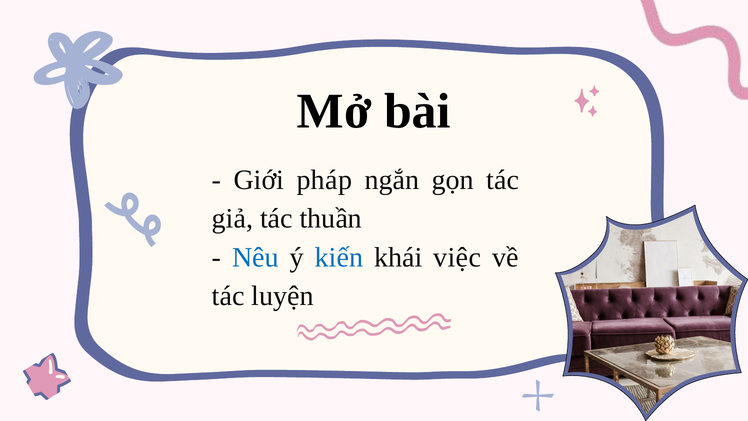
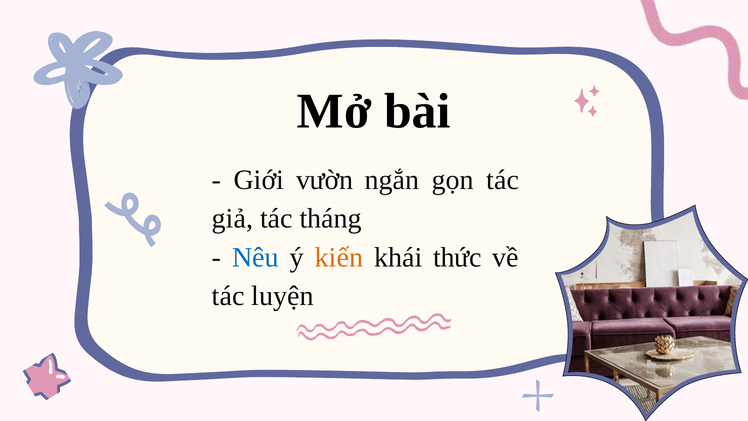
pháp: pháp -> vườn
thuần: thuần -> tháng
kiến colour: blue -> orange
việc: việc -> thức
